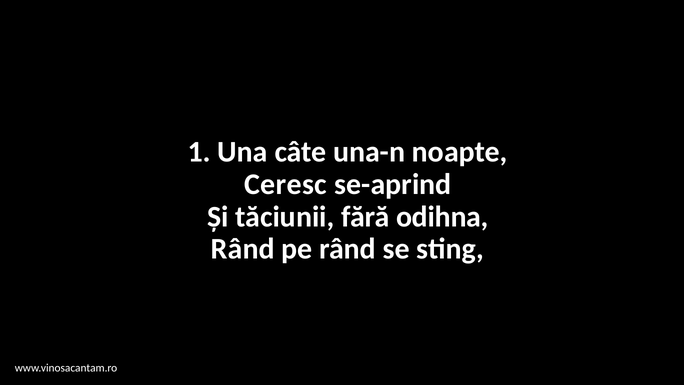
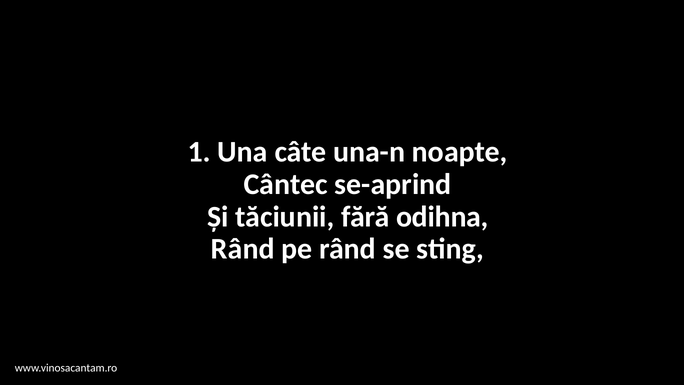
Ceresc: Ceresc -> Cântec
